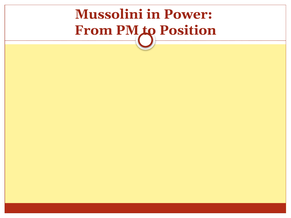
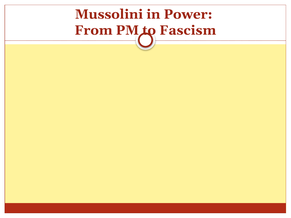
Position: Position -> Fascism
